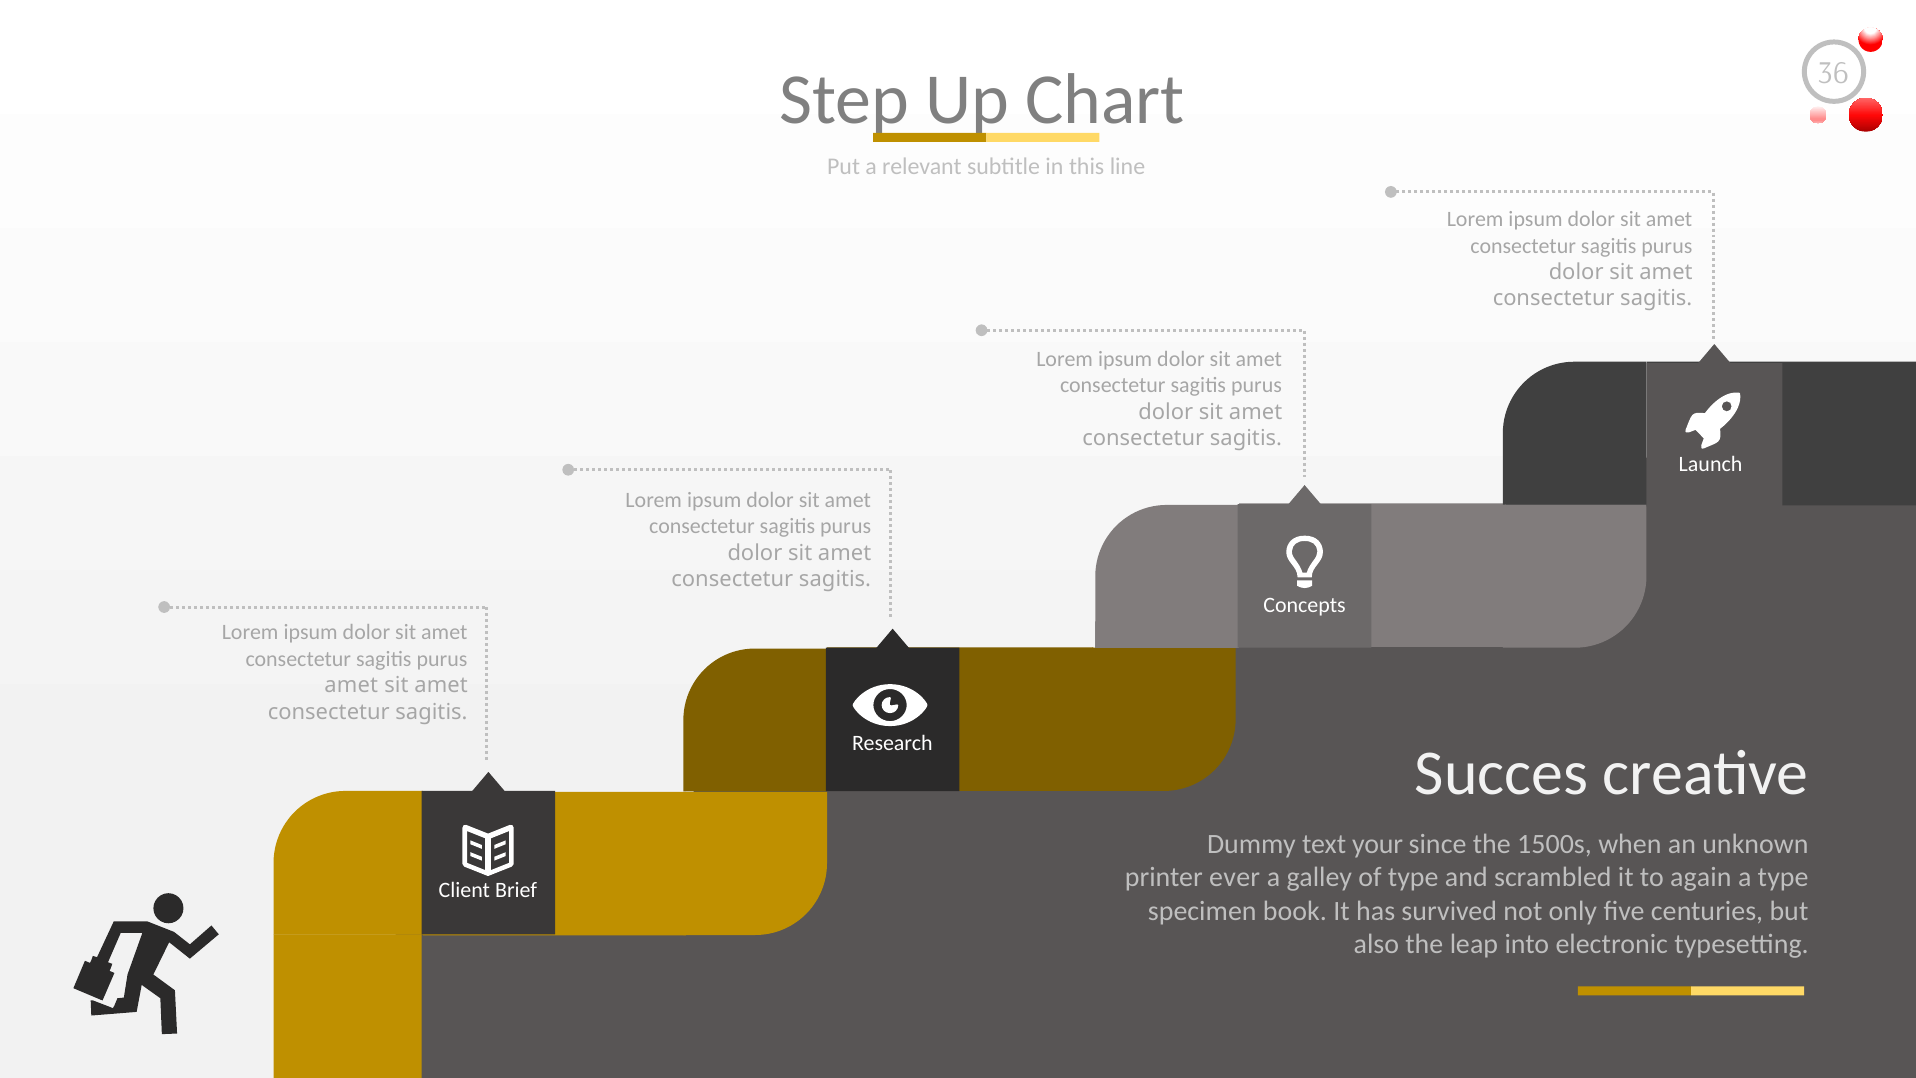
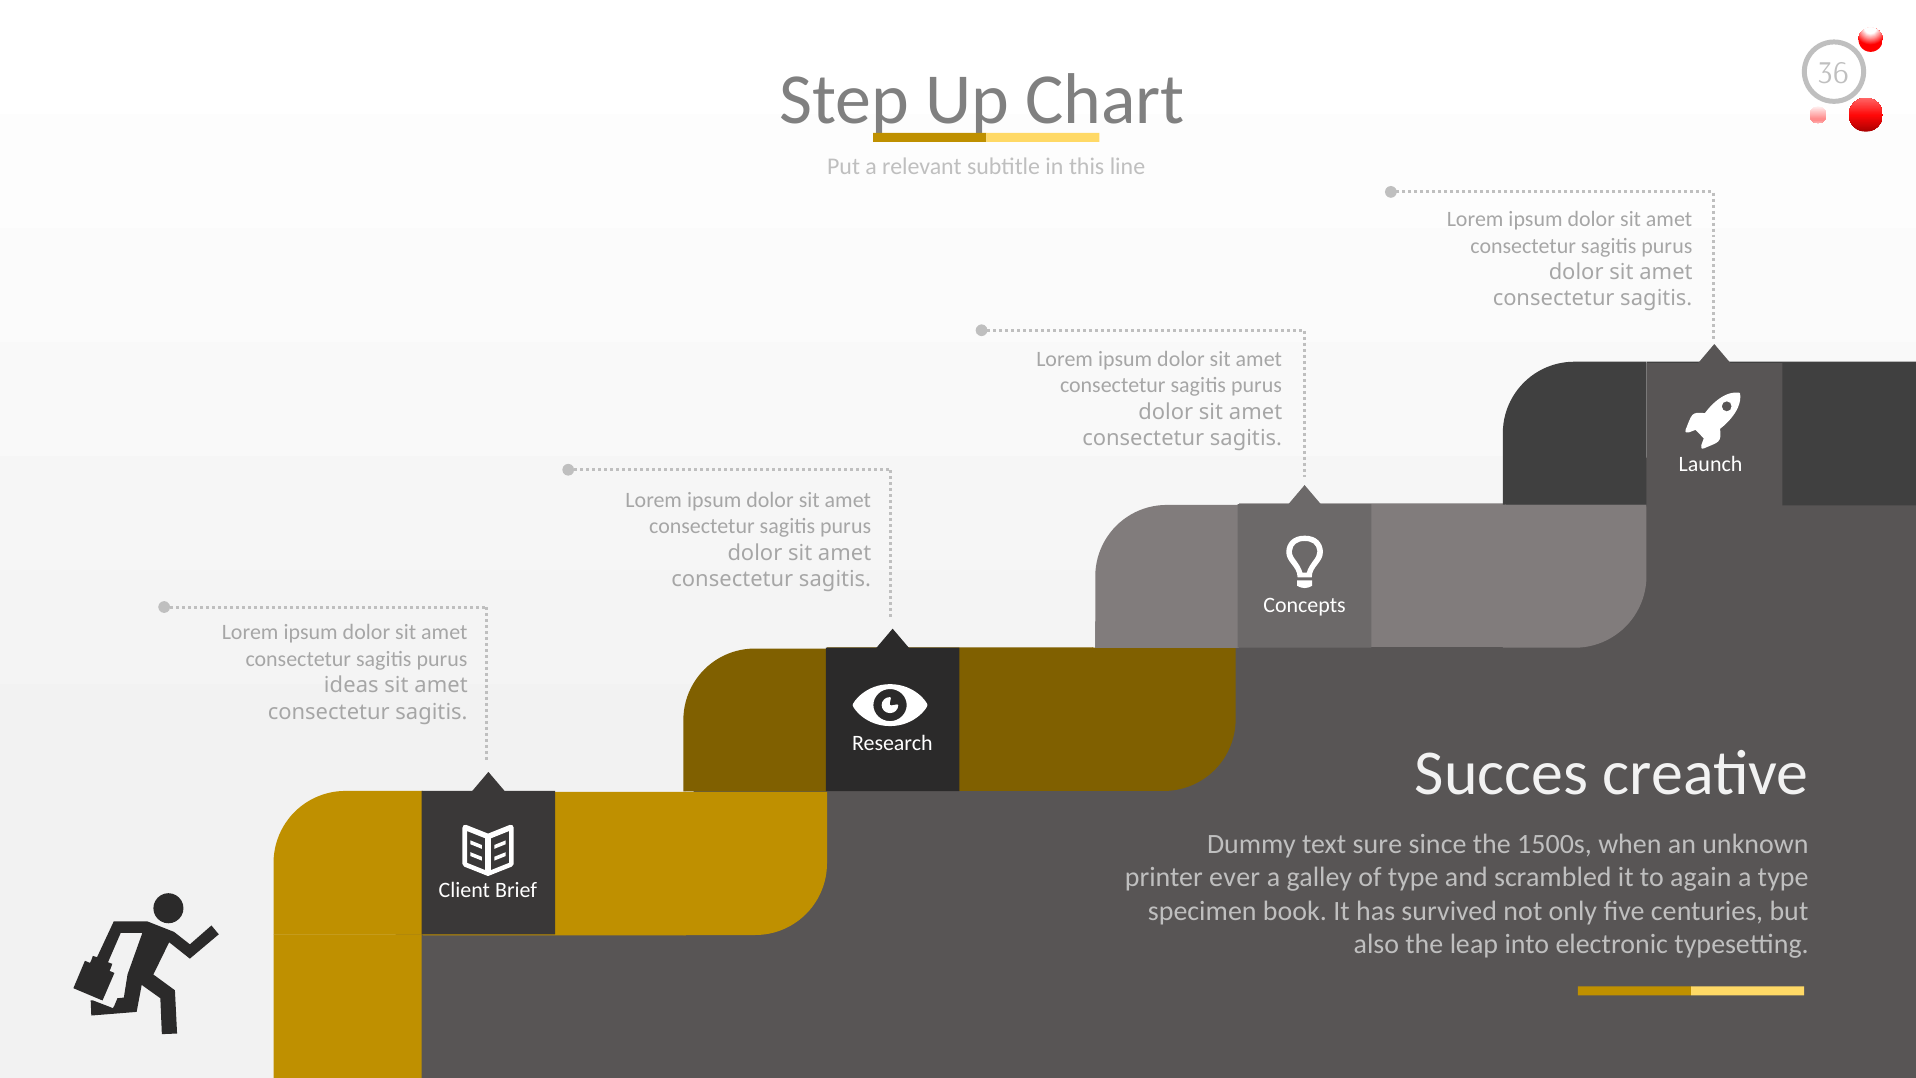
amet at (351, 685): amet -> ideas
your: your -> sure
